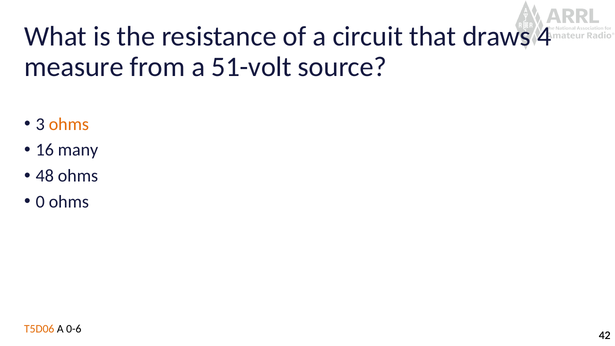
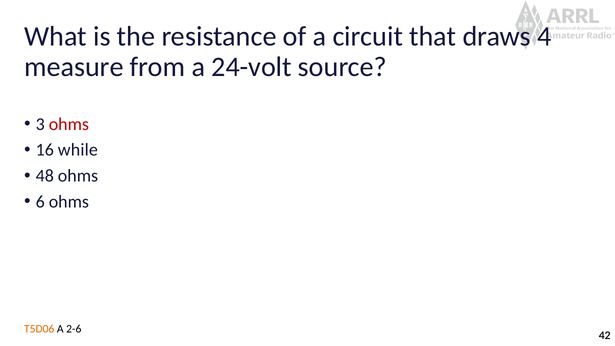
51-volt: 51-volt -> 24-volt
ohms at (69, 124) colour: orange -> red
many: many -> while
0: 0 -> 6
0-6: 0-6 -> 2-6
